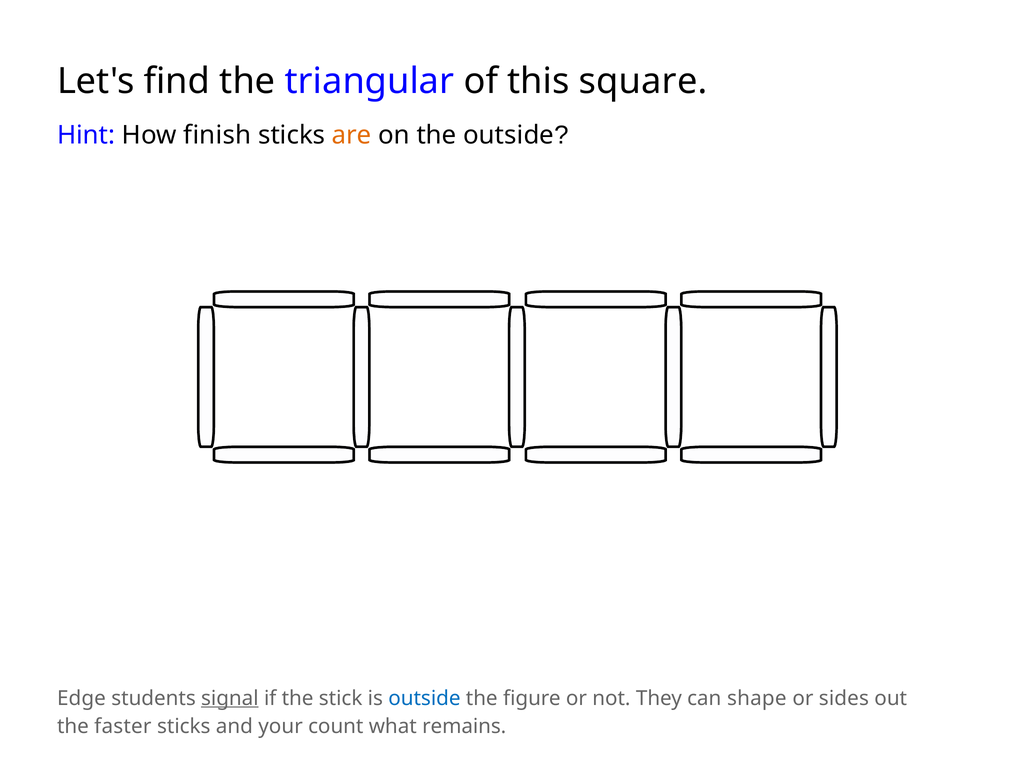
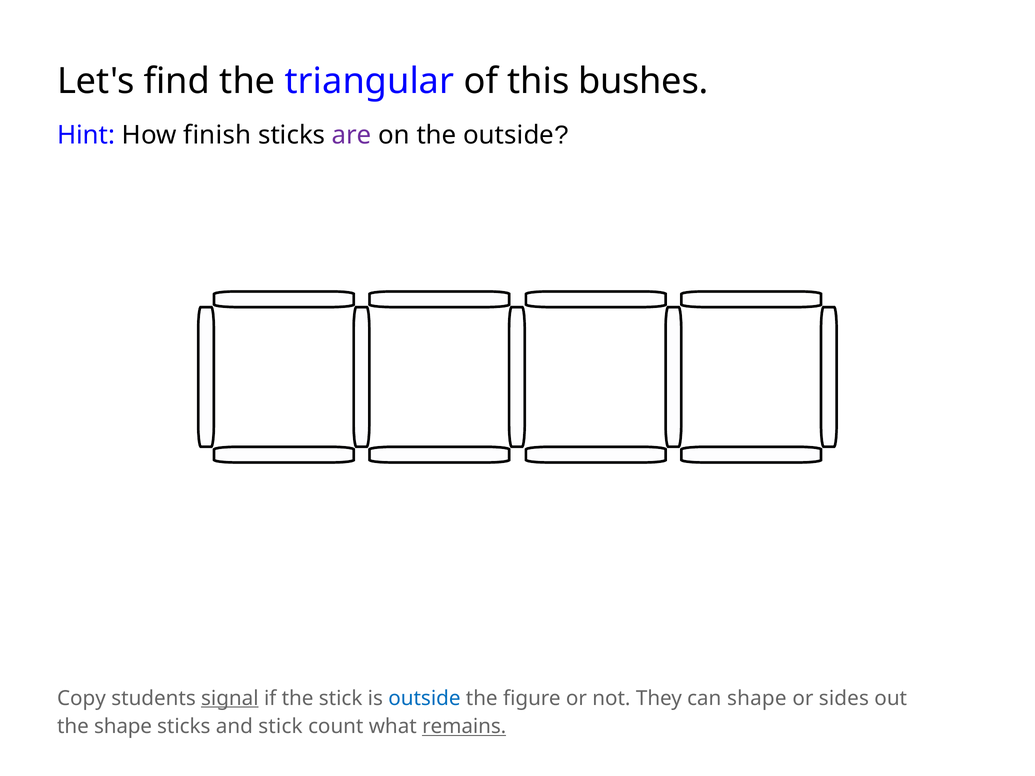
square: square -> bushes
are colour: orange -> purple
Edge: Edge -> Copy
the faster: faster -> shape
and your: your -> stick
remains underline: none -> present
